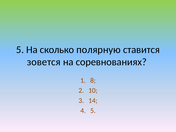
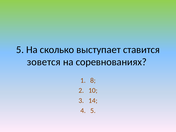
полярную: полярную -> выступает
